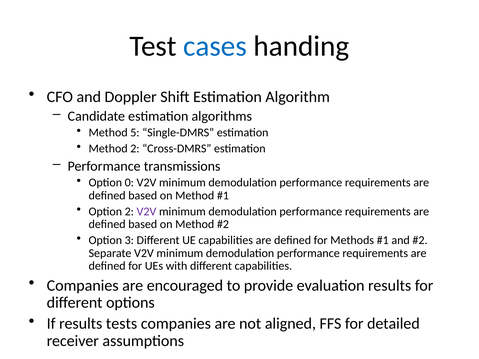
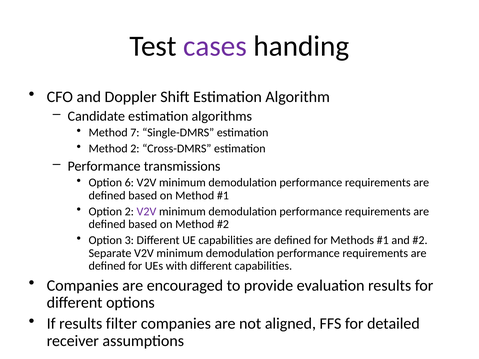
cases colour: blue -> purple
5: 5 -> 7
0: 0 -> 6
tests: tests -> filter
